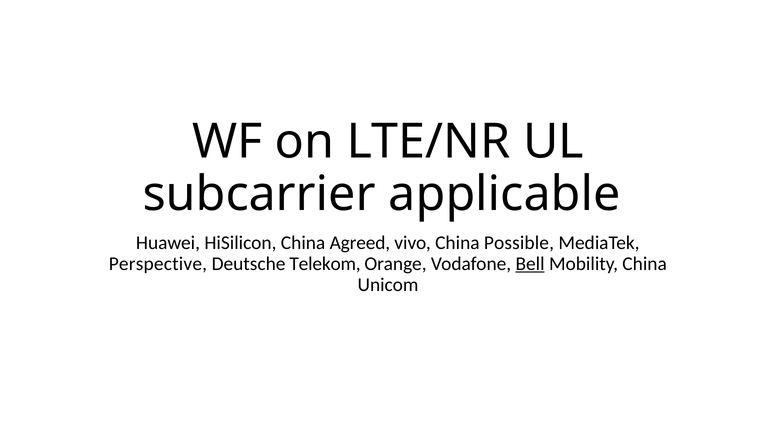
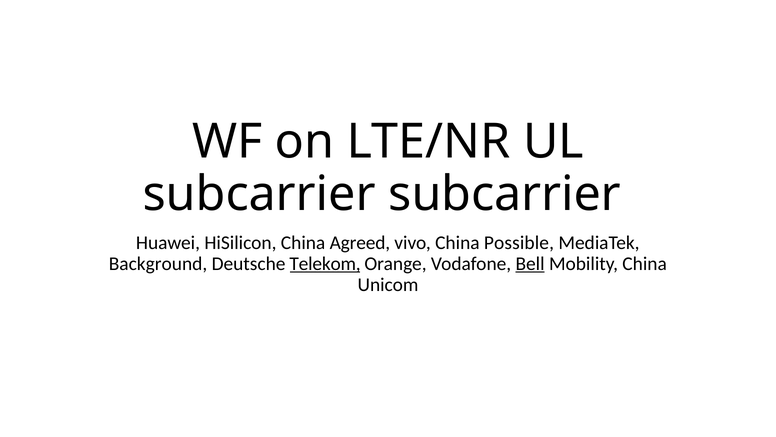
subcarrier applicable: applicable -> subcarrier
Perspective: Perspective -> Background
Telekom underline: none -> present
